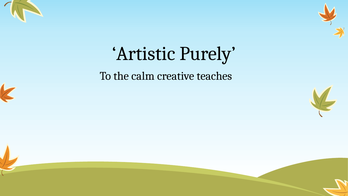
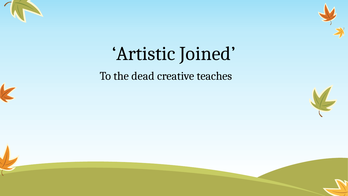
Purely: Purely -> Joined
calm: calm -> dead
